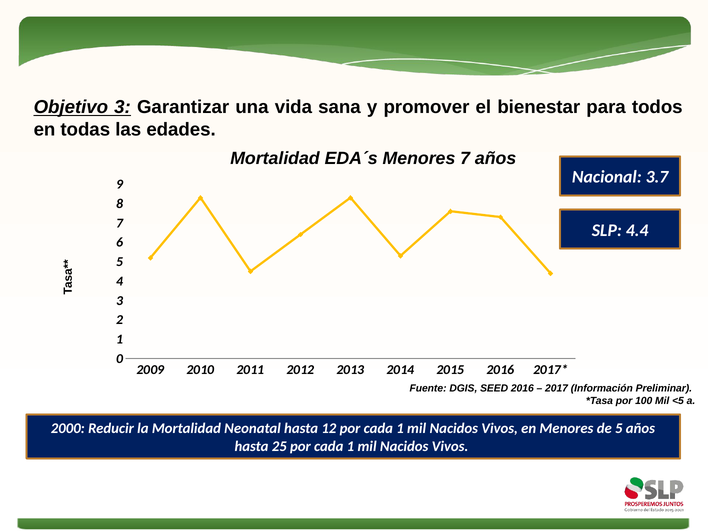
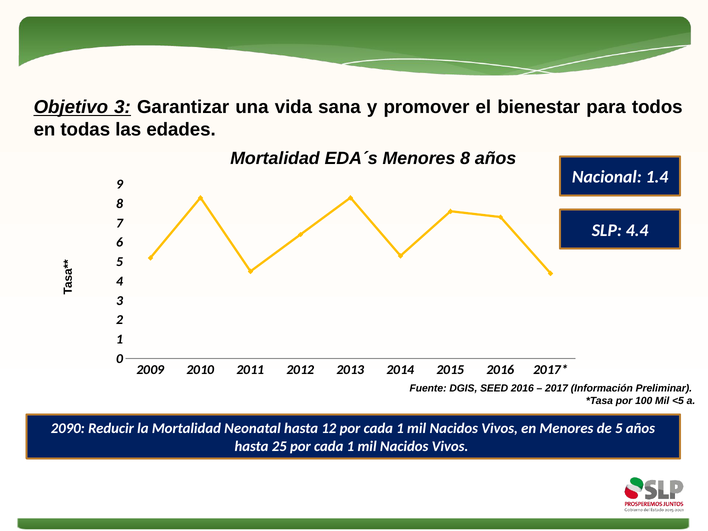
Menores 7: 7 -> 8
3.7: 3.7 -> 1.4
2000: 2000 -> 2090
